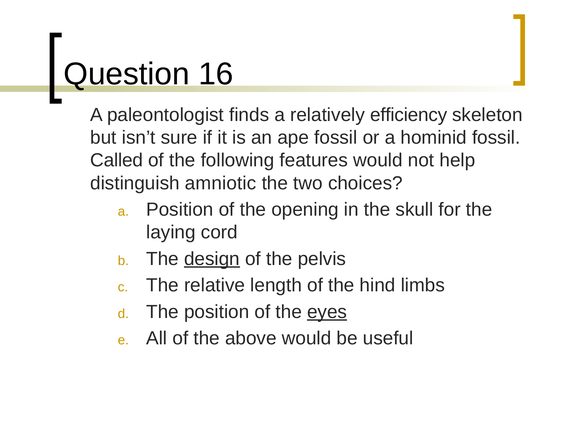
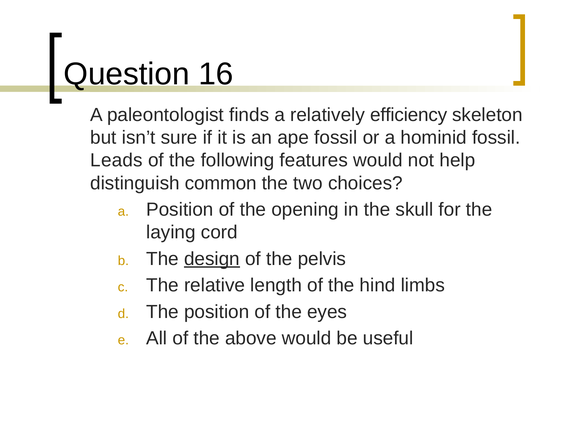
Called: Called -> Leads
amniotic: amniotic -> common
eyes underline: present -> none
